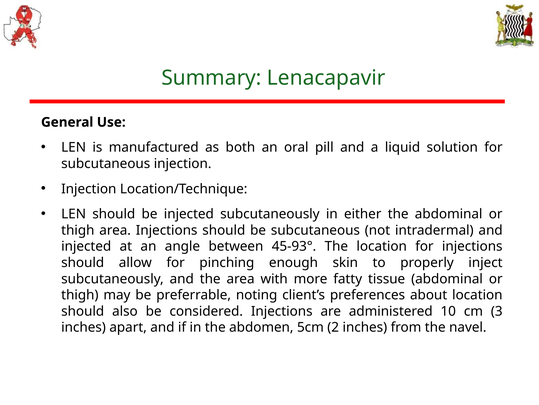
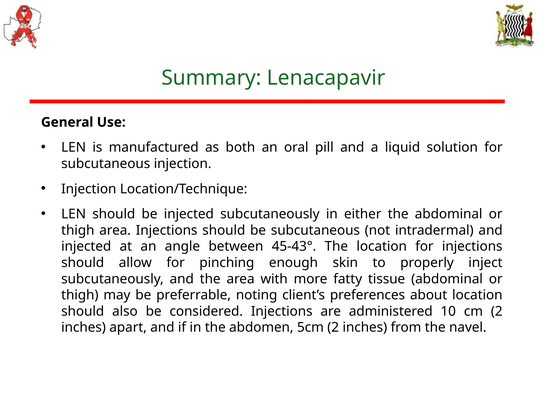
45-93°: 45-93° -> 45-43°
cm 3: 3 -> 2
